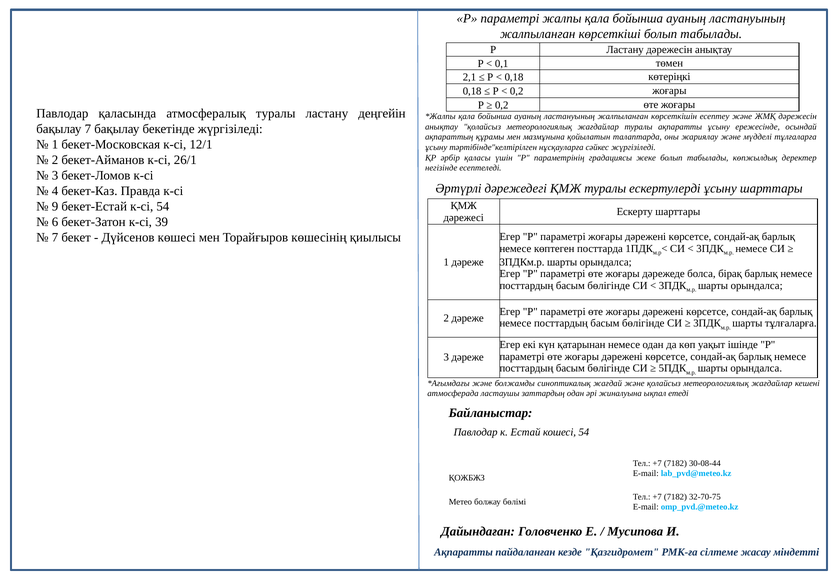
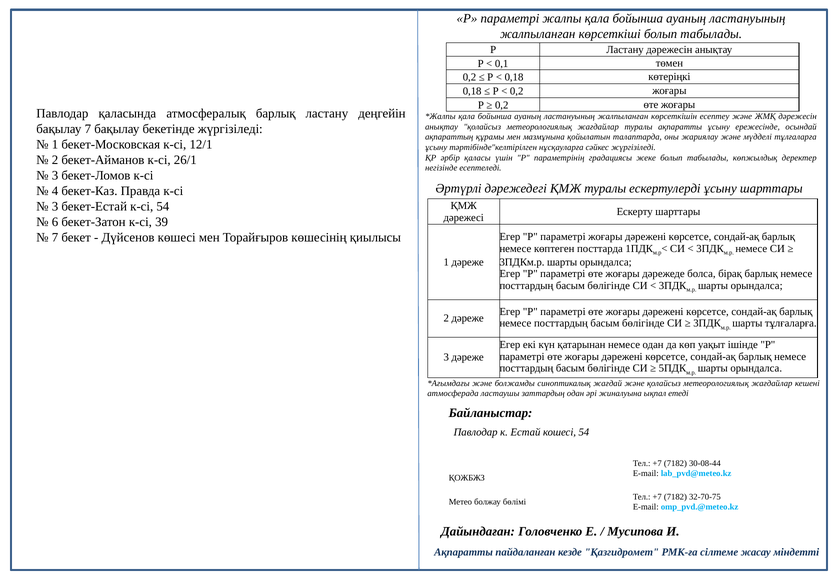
2,1 at (469, 77): 2,1 -> 0,2
атмосфералық туралы: туралы -> барлық
9 at (55, 206): 9 -> 3
